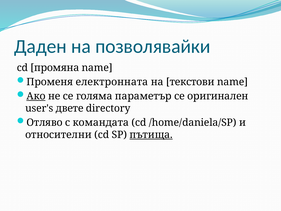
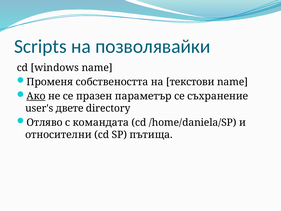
Даден: Даден -> Scripts
промяна: промяна -> windows
електронната: електронната -> собствеността
голяма: голяма -> празен
оригинален: оригинален -> съхранение
пътища underline: present -> none
